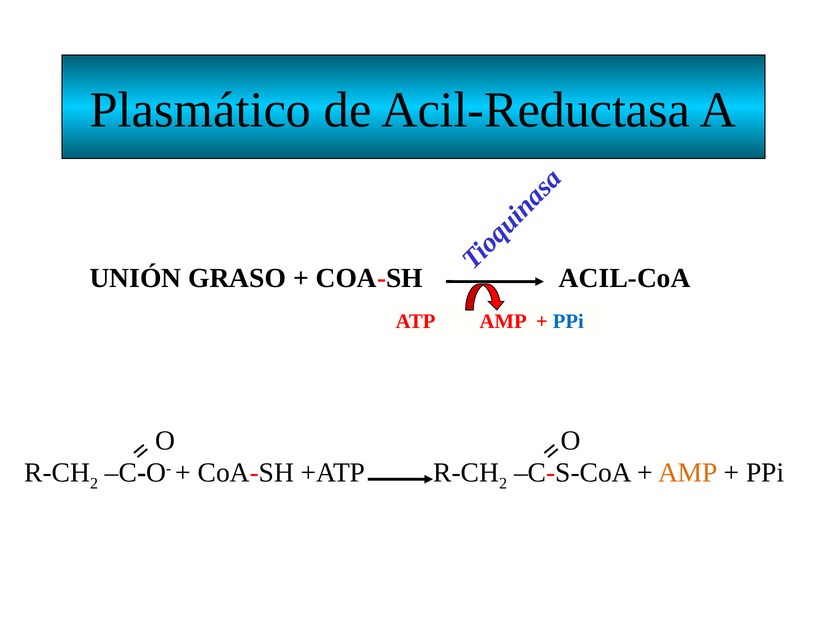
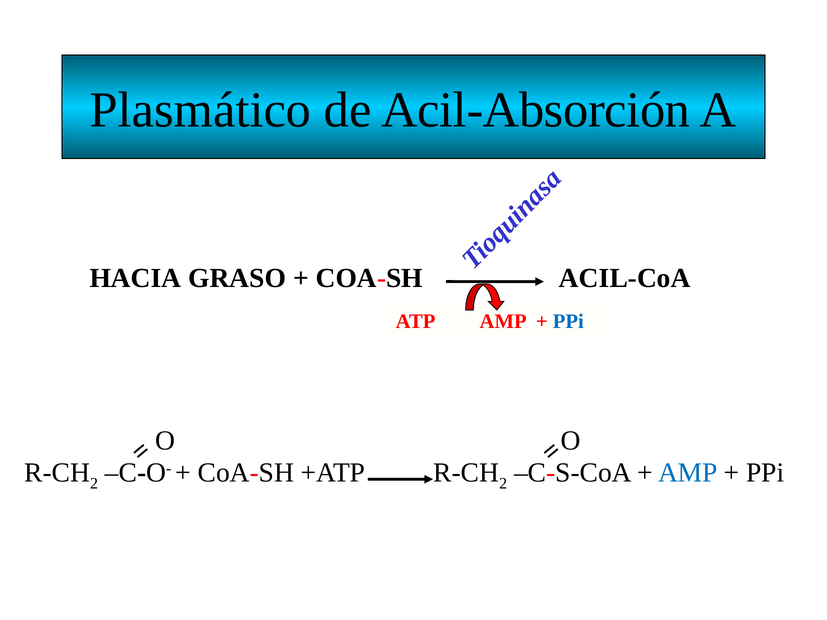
Acil-Reductasa: Acil-Reductasa -> Acil-Absorción
UNIÓN: UNIÓN -> HACIA
AMP at (688, 473) colour: orange -> blue
